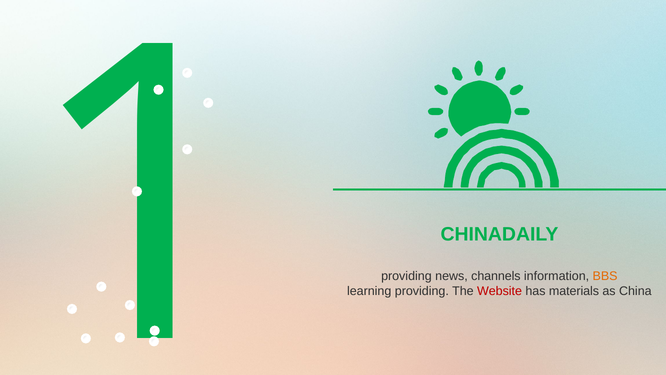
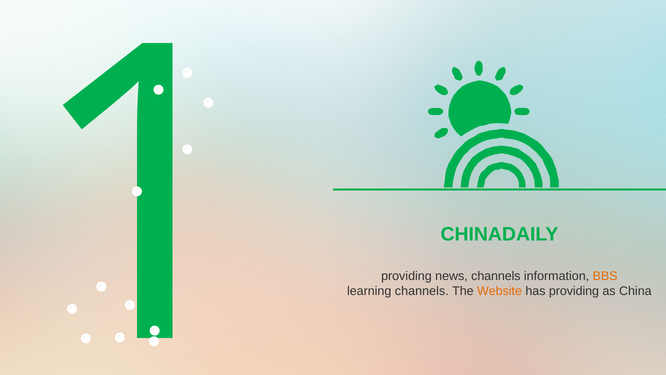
learning providing: providing -> channels
Website colour: red -> orange
has materials: materials -> providing
